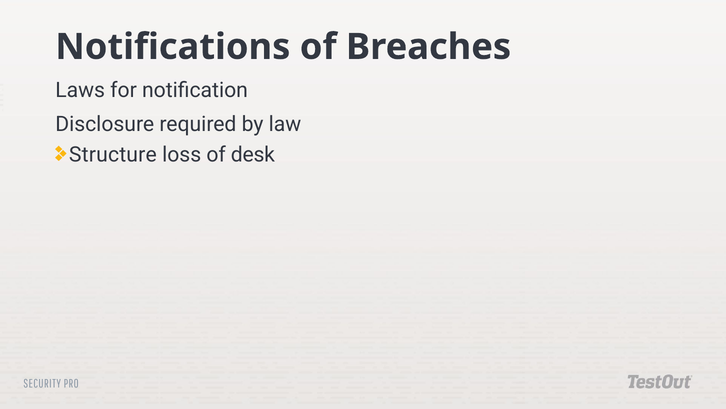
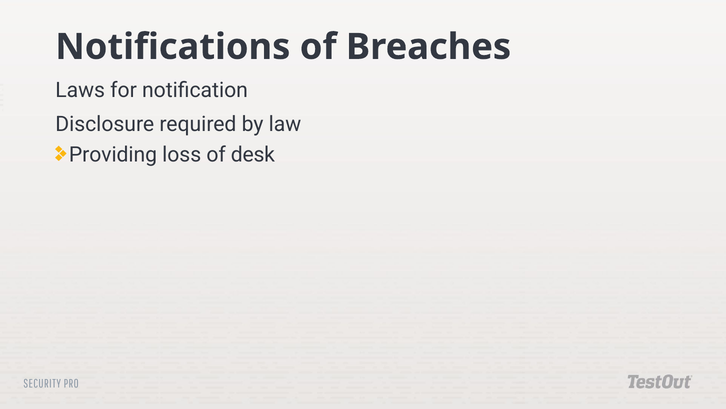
Structure: Structure -> Providing
